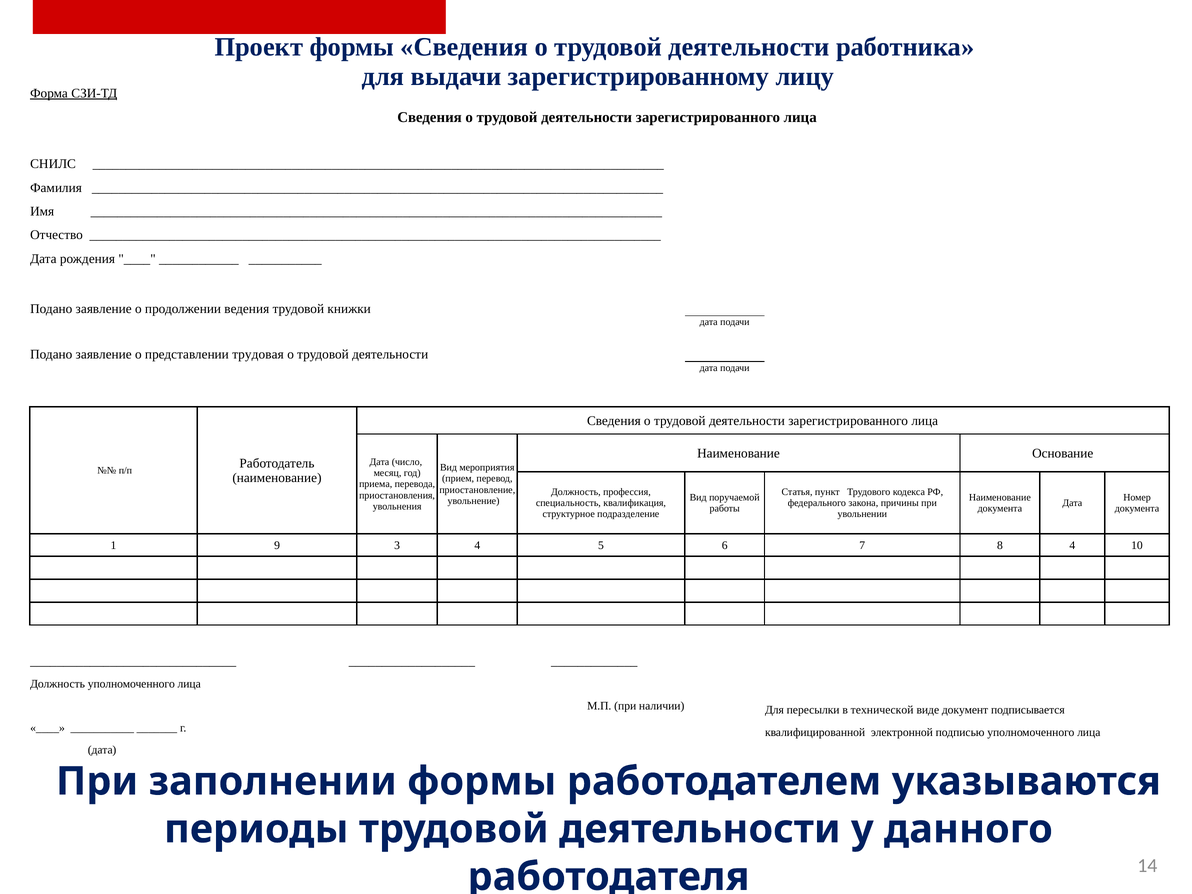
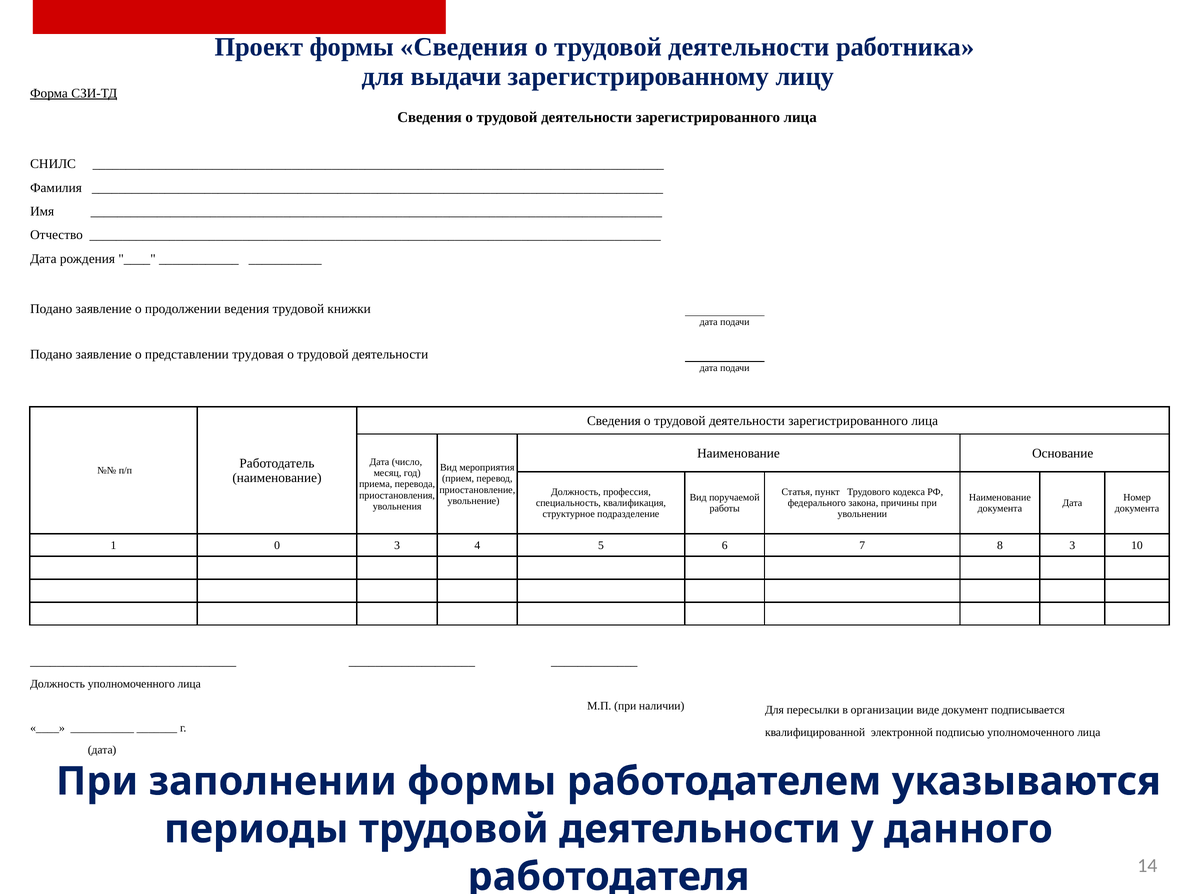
9: 9 -> 0
8 4: 4 -> 3
технической: технической -> организации
